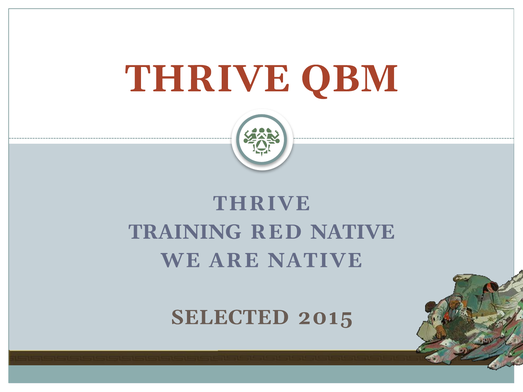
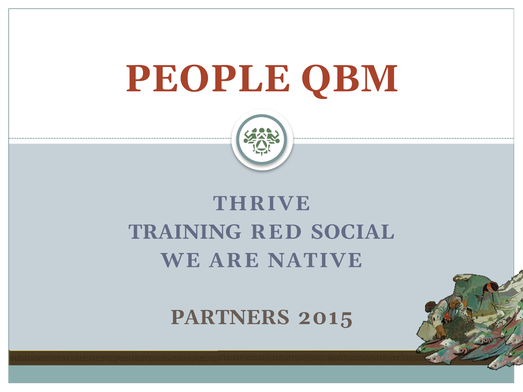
THRIVE at (207, 79): THRIVE -> PEOPLE
RED NATIVE: NATIVE -> SOCIAL
SELECTED: SELECTED -> PARTNERS
